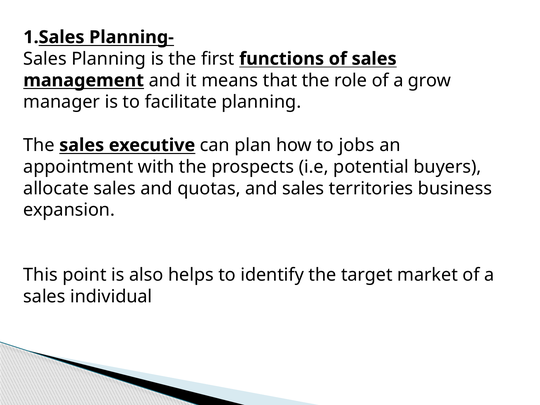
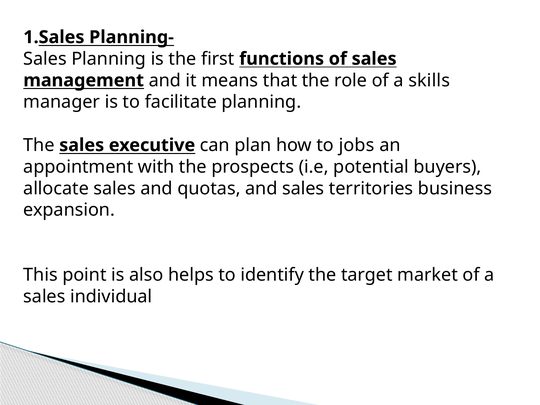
grow: grow -> skills
